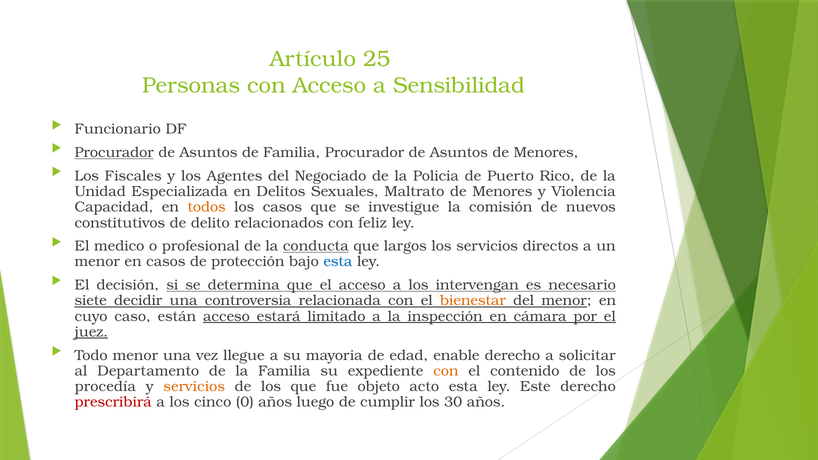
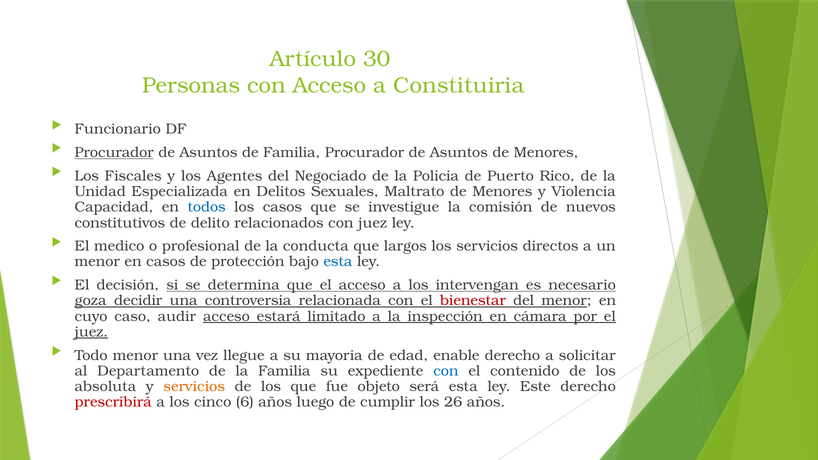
25: 25 -> 30
Sensibilidad: Sensibilidad -> Constituiria
todos colour: orange -> blue
con feliz: feliz -> juez
conducta underline: present -> none
siete: siete -> goza
bienestar colour: orange -> red
están: están -> audir
con at (446, 371) colour: orange -> blue
procedía: procedía -> absoluta
acto: acto -> será
0: 0 -> 6
30: 30 -> 26
